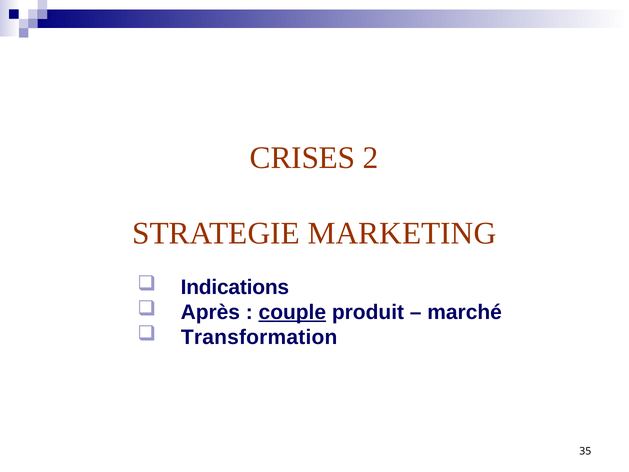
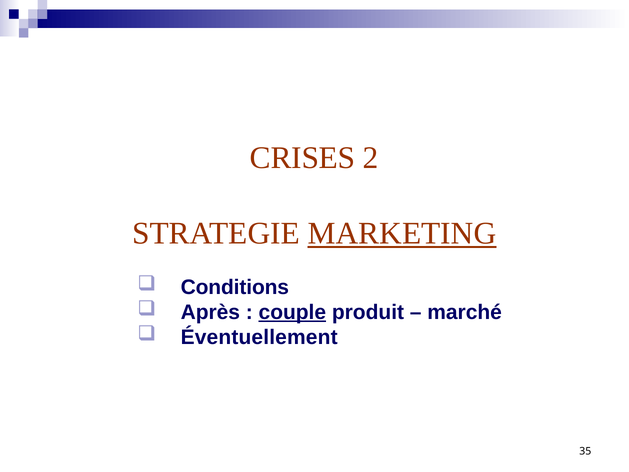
MARKETING underline: none -> present
Indications: Indications -> Conditions
Transformation: Transformation -> Éventuellement
